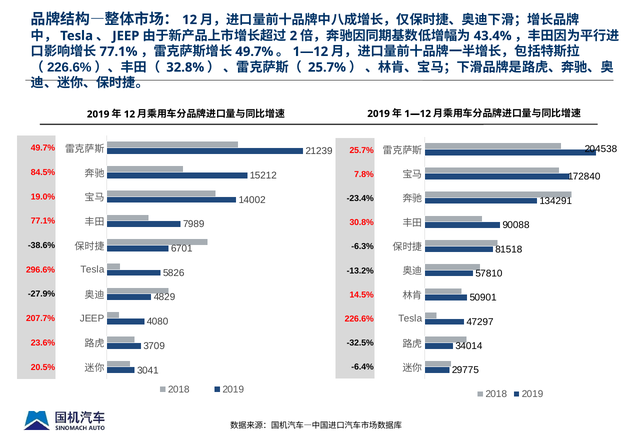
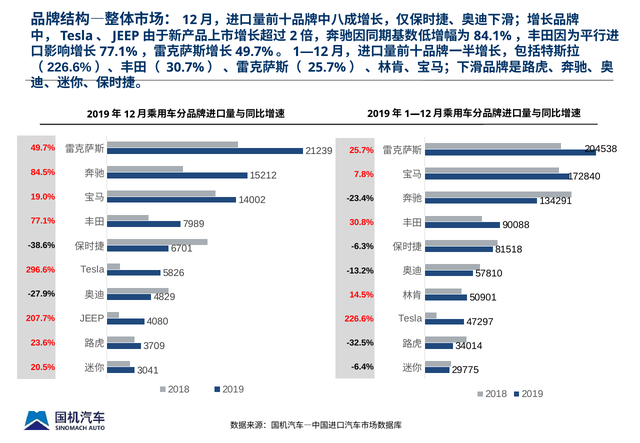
43.4%: 43.4% -> 84.1%
32.8%: 32.8% -> 30.7%
